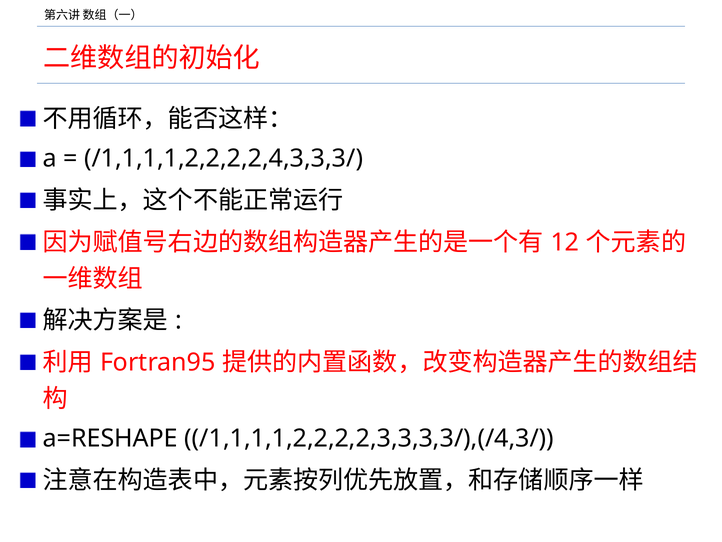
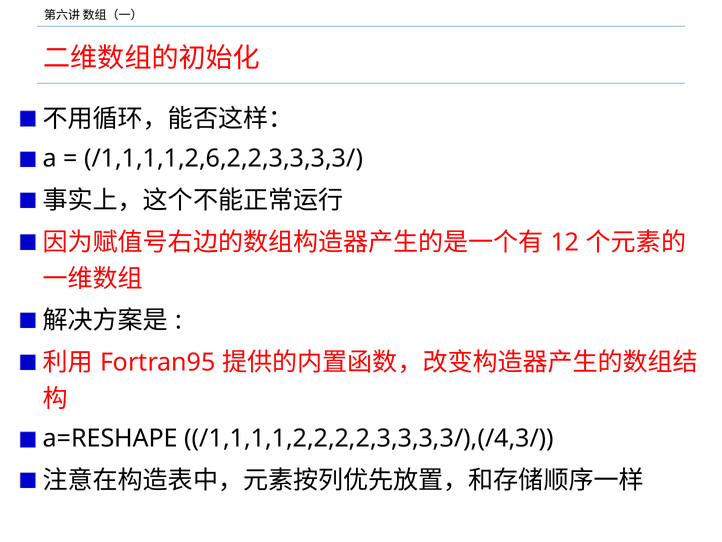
/1,1,1,1,2,2,2,2,4,3,3,3/: /1,1,1,1,2,2,2,2,4,3,3,3/ -> /1,1,1,1,2,6,2,2,3,3,3,3/
